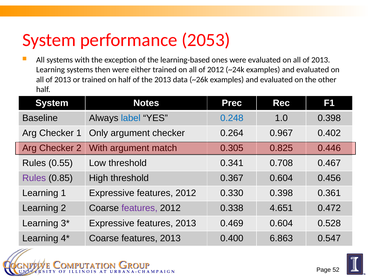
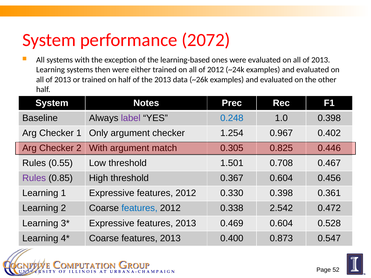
2053: 2053 -> 2072
label colour: blue -> purple
0.264: 0.264 -> 1.254
0.341: 0.341 -> 1.501
features at (139, 208) colour: purple -> blue
4.651: 4.651 -> 2.542
6.863: 6.863 -> 0.873
